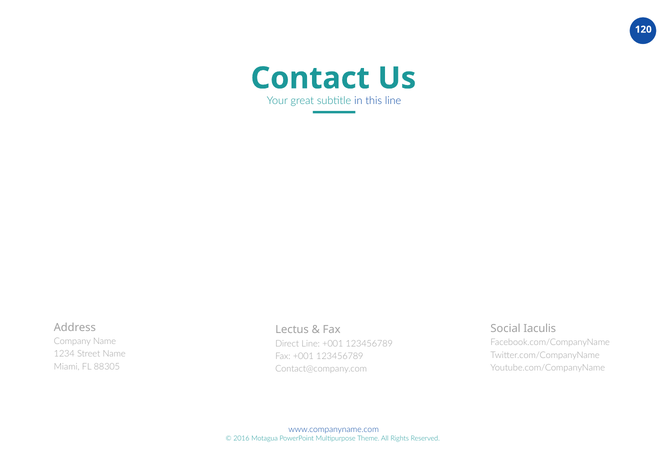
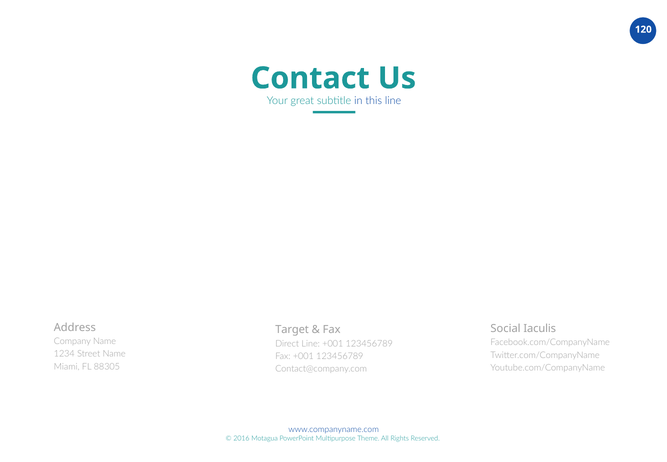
Lectus: Lectus -> Target
